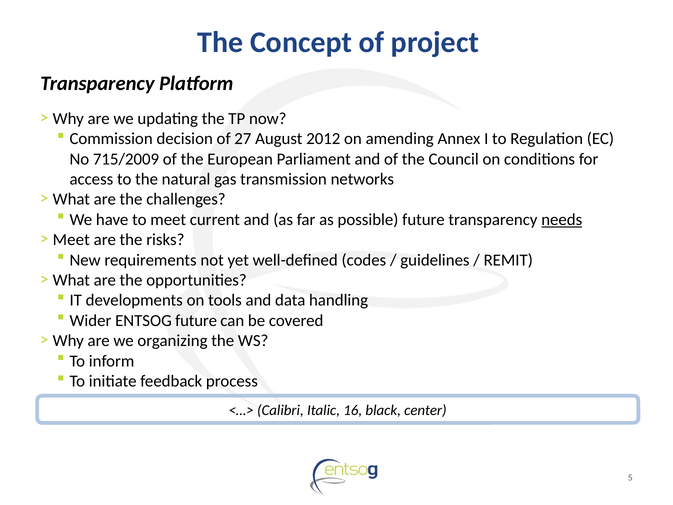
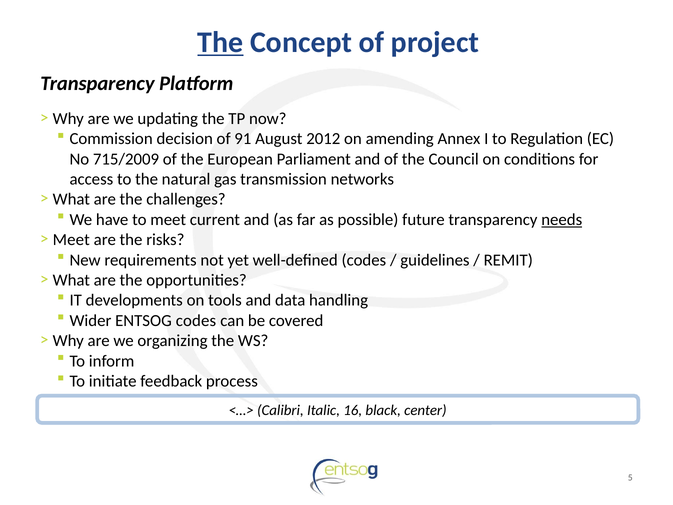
The at (220, 42) underline: none -> present
27: 27 -> 91
ENTSOG future: future -> codes
